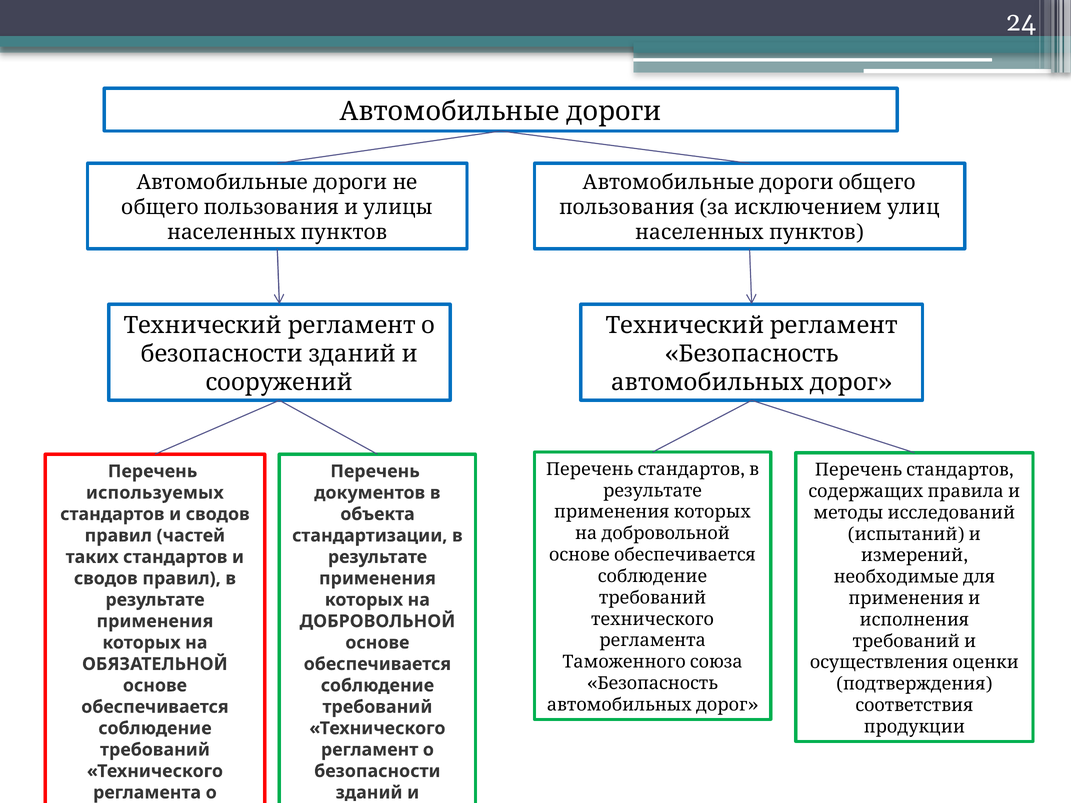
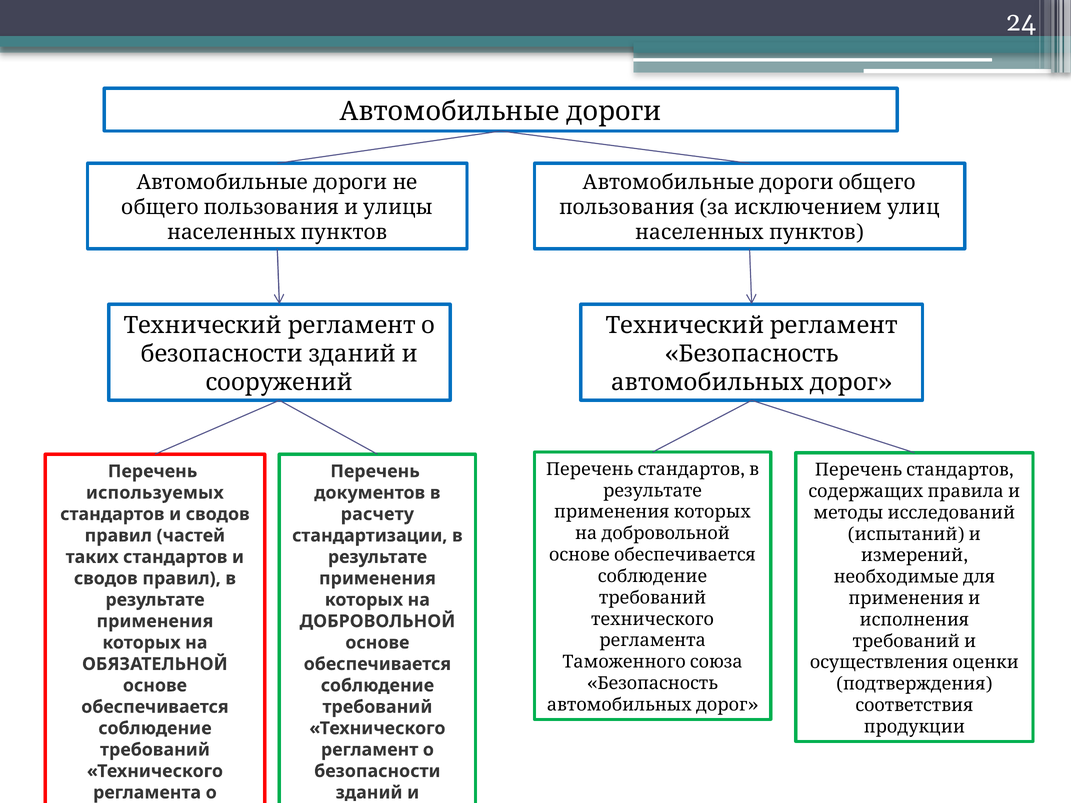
объекта: объекта -> расчету
